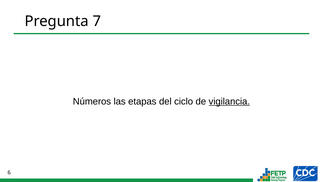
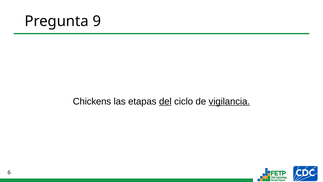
7: 7 -> 9
Números: Números -> Chickens
del underline: none -> present
